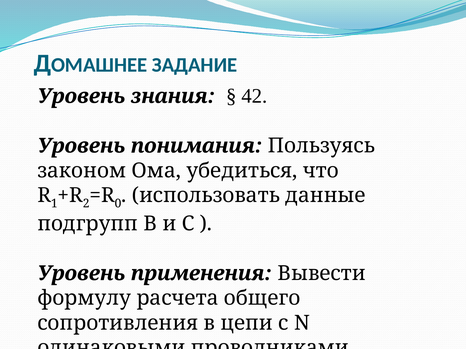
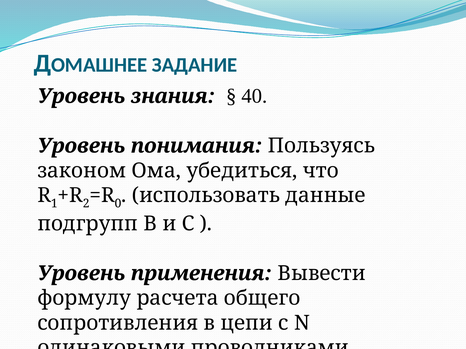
42: 42 -> 40
